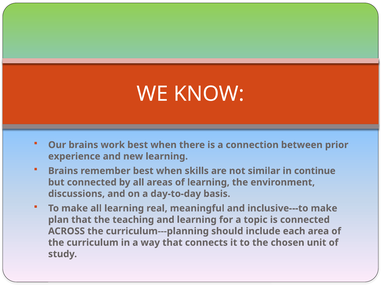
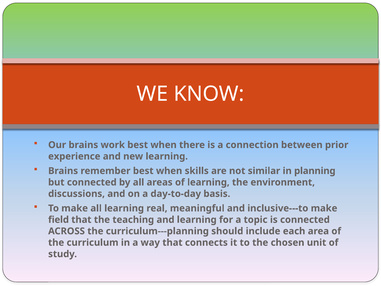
continue: continue -> planning
plan: plan -> field
